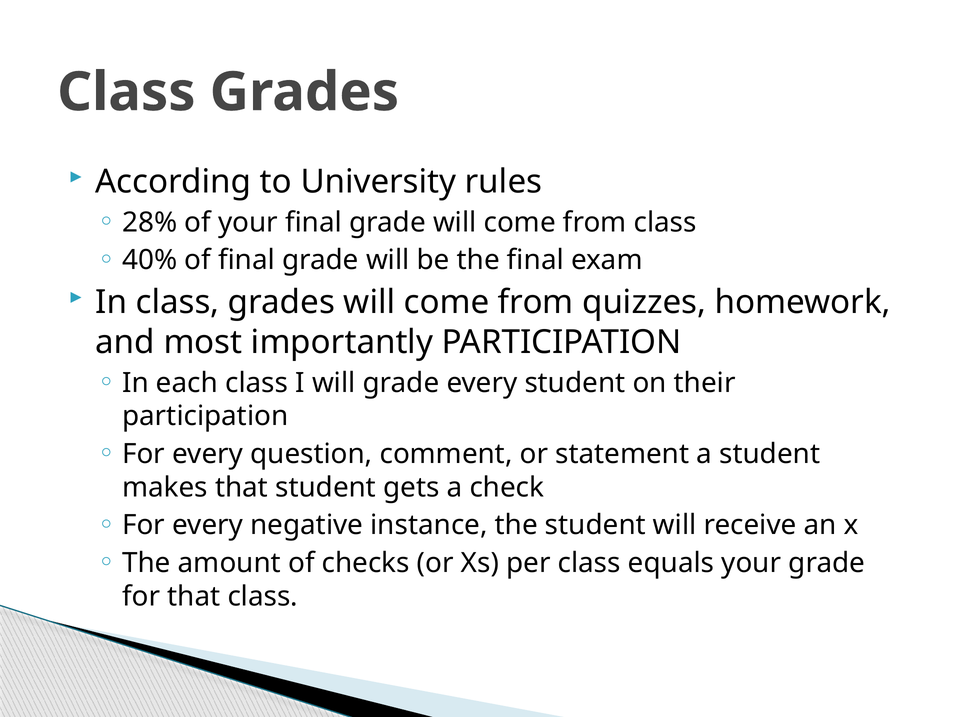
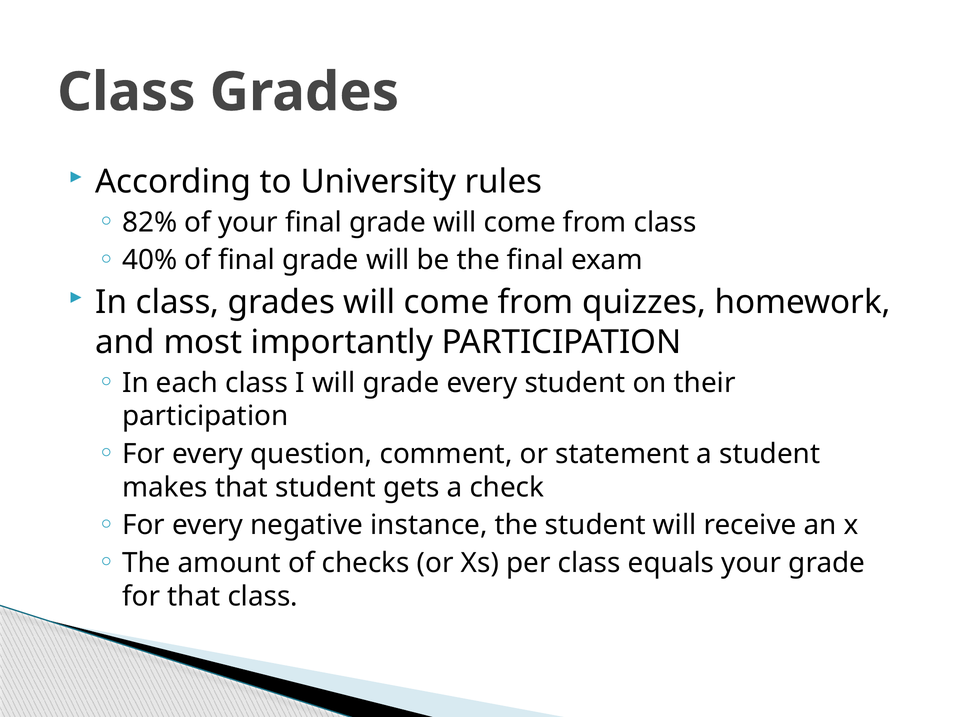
28%: 28% -> 82%
